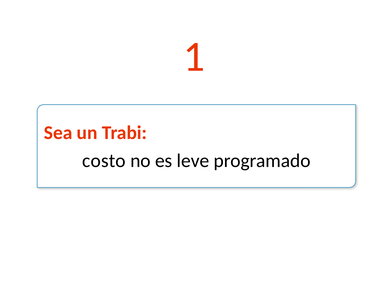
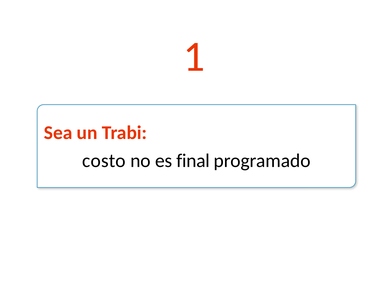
leve: leve -> final
